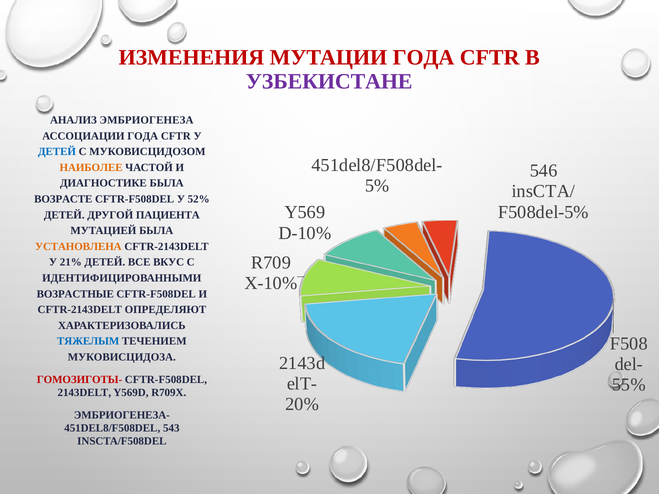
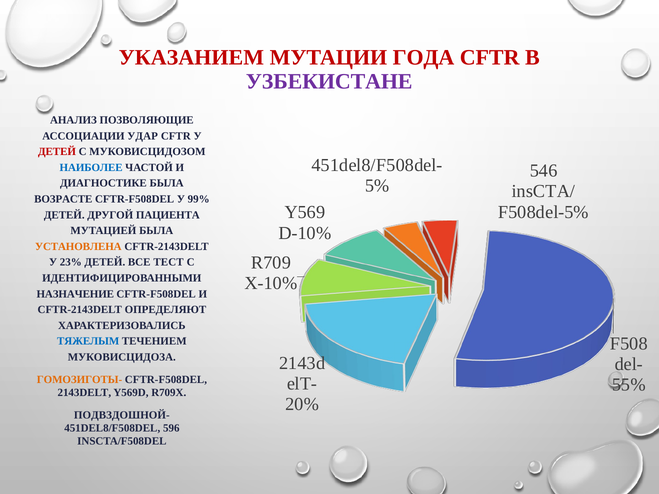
ИЗМЕНЕНИЯ: ИЗМЕНЕНИЯ -> УКАЗАНИЕМ
ЭМБРИОГЕНЕЗА: ЭМБРИОГЕНЕЗА -> ПОЗВОЛЯЮЩИЕ
АССОЦИАЦИИ ГОДА: ГОДА -> УДАР
ДЕТЕЙ at (57, 152) colour: blue -> red
НАИБОЛЕЕ colour: orange -> blue
52%: 52% -> 99%
21%: 21% -> 23%
ВКУС: ВКУС -> ТЕСТ
ВОЗРАСТНЫЕ: ВОЗРАСТНЫЕ -> НАЗНАЧЕНИЕ
ГОМОЗИГОТЫ- colour: red -> orange
ЭМБРИОГЕНЕЗА-: ЭМБРИОГЕНЕЗА- -> ПОДВЗДОШНОЙ-
543: 543 -> 596
